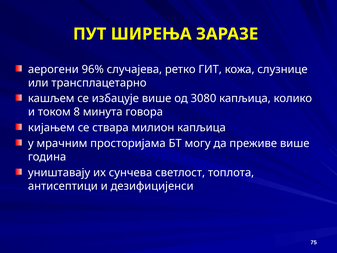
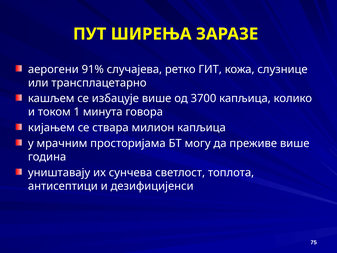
96%: 96% -> 91%
3080: 3080 -> 3700
8: 8 -> 1
